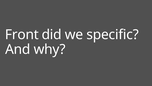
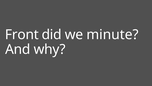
specific: specific -> minute
